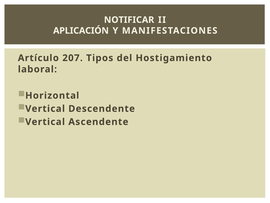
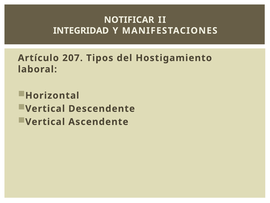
APLICACIÓN: APLICACIÓN -> INTEGRIDAD
